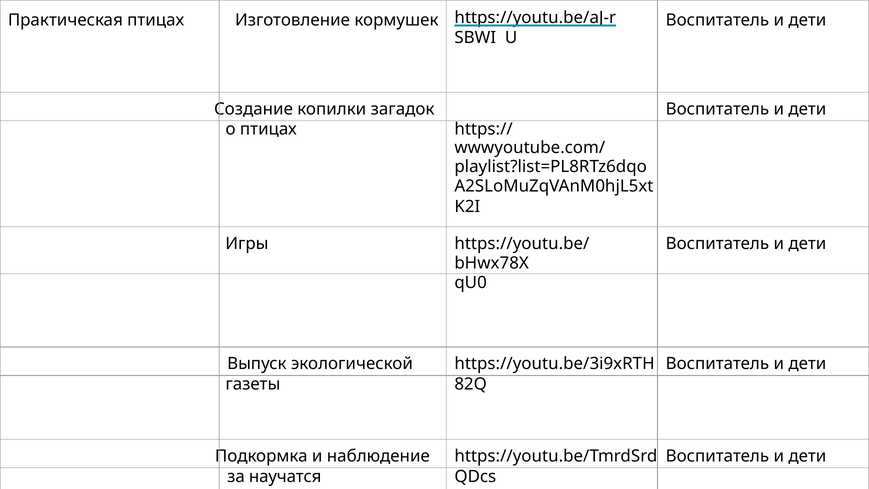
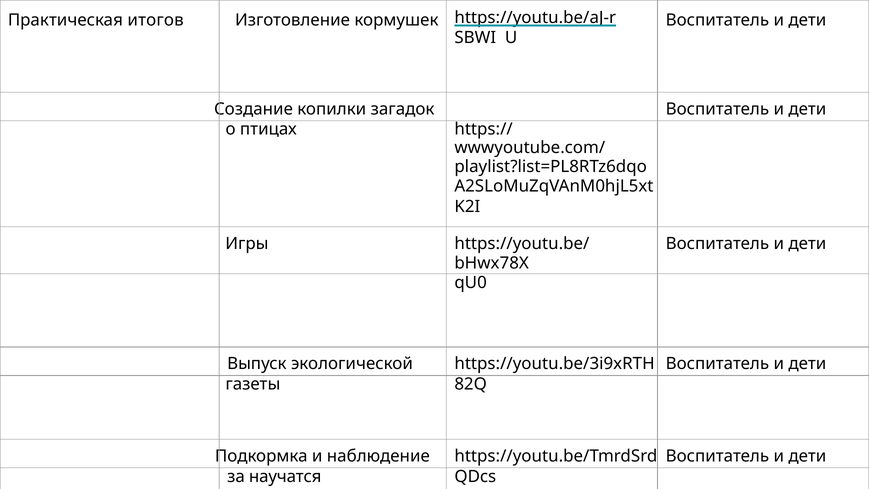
Практическая птицах: птицах -> итогов
